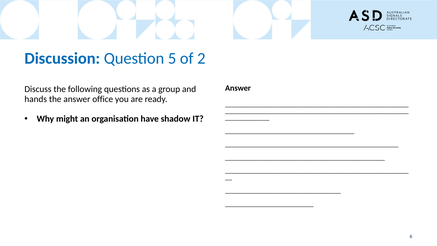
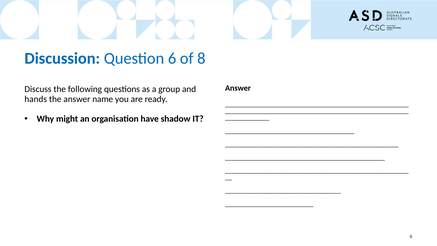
Question 5: 5 -> 6
2: 2 -> 8
office: office -> name
